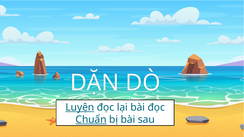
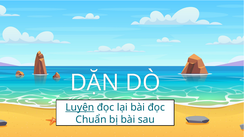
Chuẩn underline: present -> none
